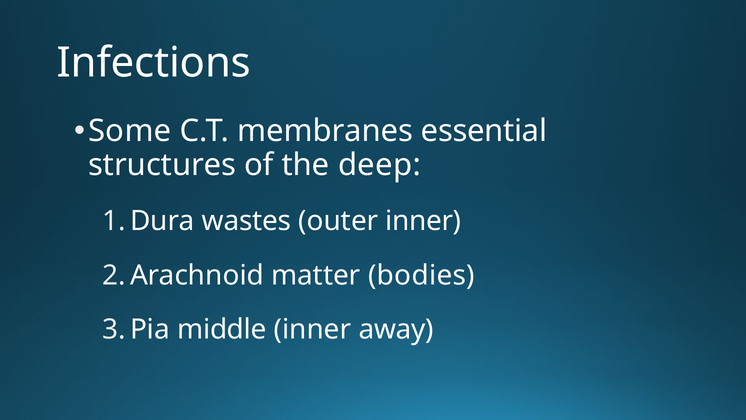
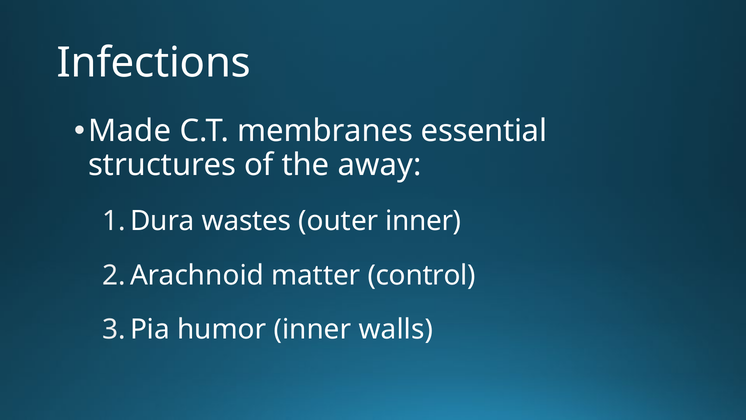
Some: Some -> Made
deep: deep -> away
bodies: bodies -> control
middle: middle -> humor
away: away -> walls
